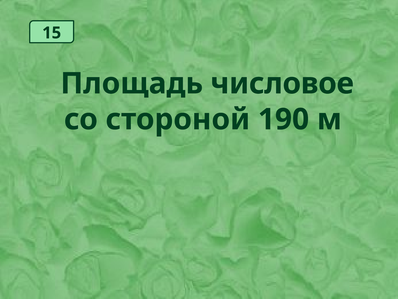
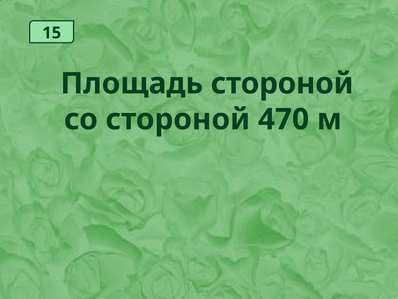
Площадь числовое: числовое -> стороной
190: 190 -> 470
